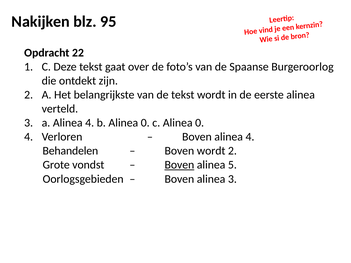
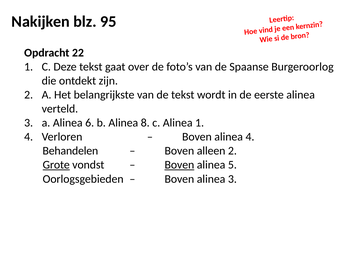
a Alinea 4: 4 -> 6
b Alinea 0: 0 -> 8
c Alinea 0: 0 -> 1
Boven wordt: wordt -> alleen
Grote underline: none -> present
